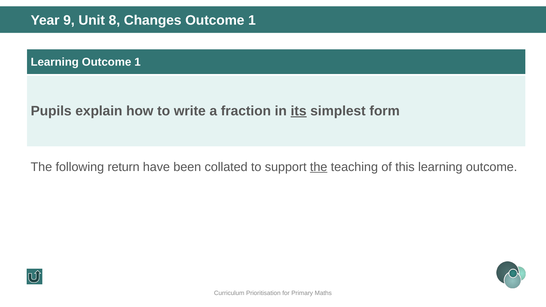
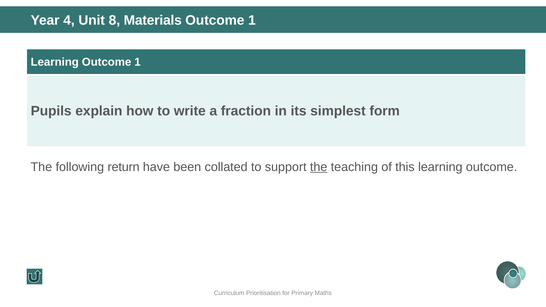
9: 9 -> 4
Changes: Changes -> Materials
its underline: present -> none
